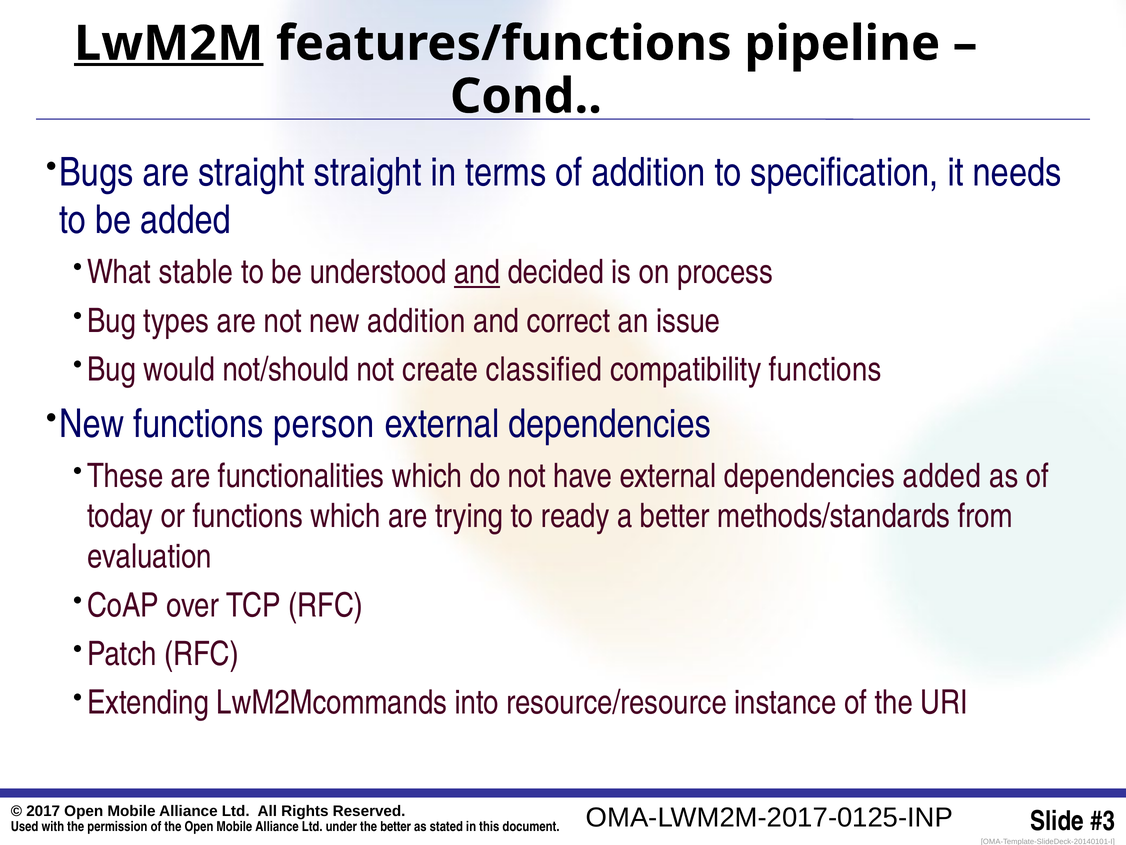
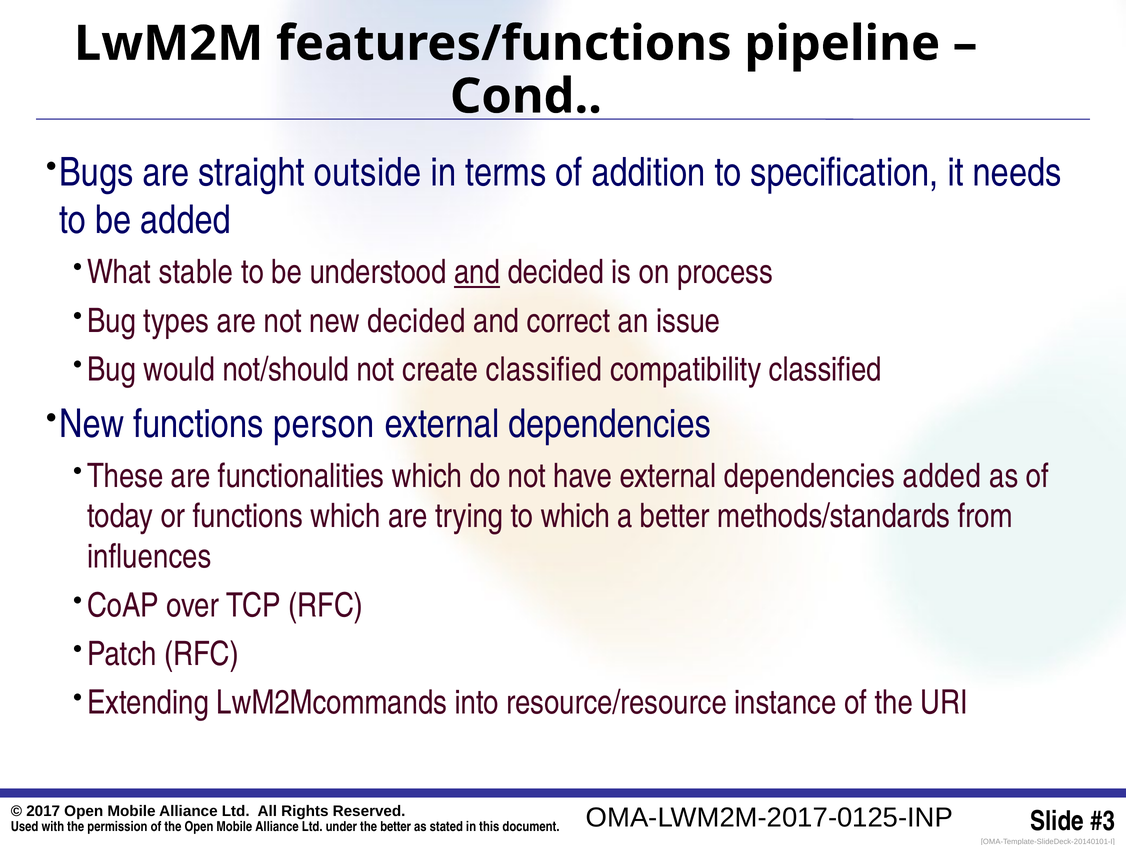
LwM2M underline: present -> none
straight straight: straight -> outside
new addition: addition -> decided
compatibility functions: functions -> classified
to ready: ready -> which
evaluation: evaluation -> influences
